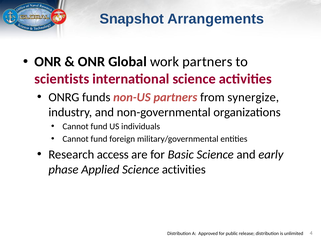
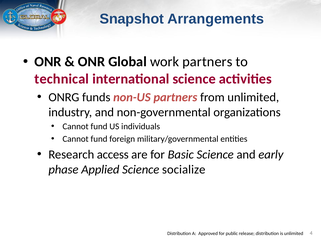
scientists: scientists -> technical
from synergize: synergize -> unlimited
Applied Science activities: activities -> socialize
